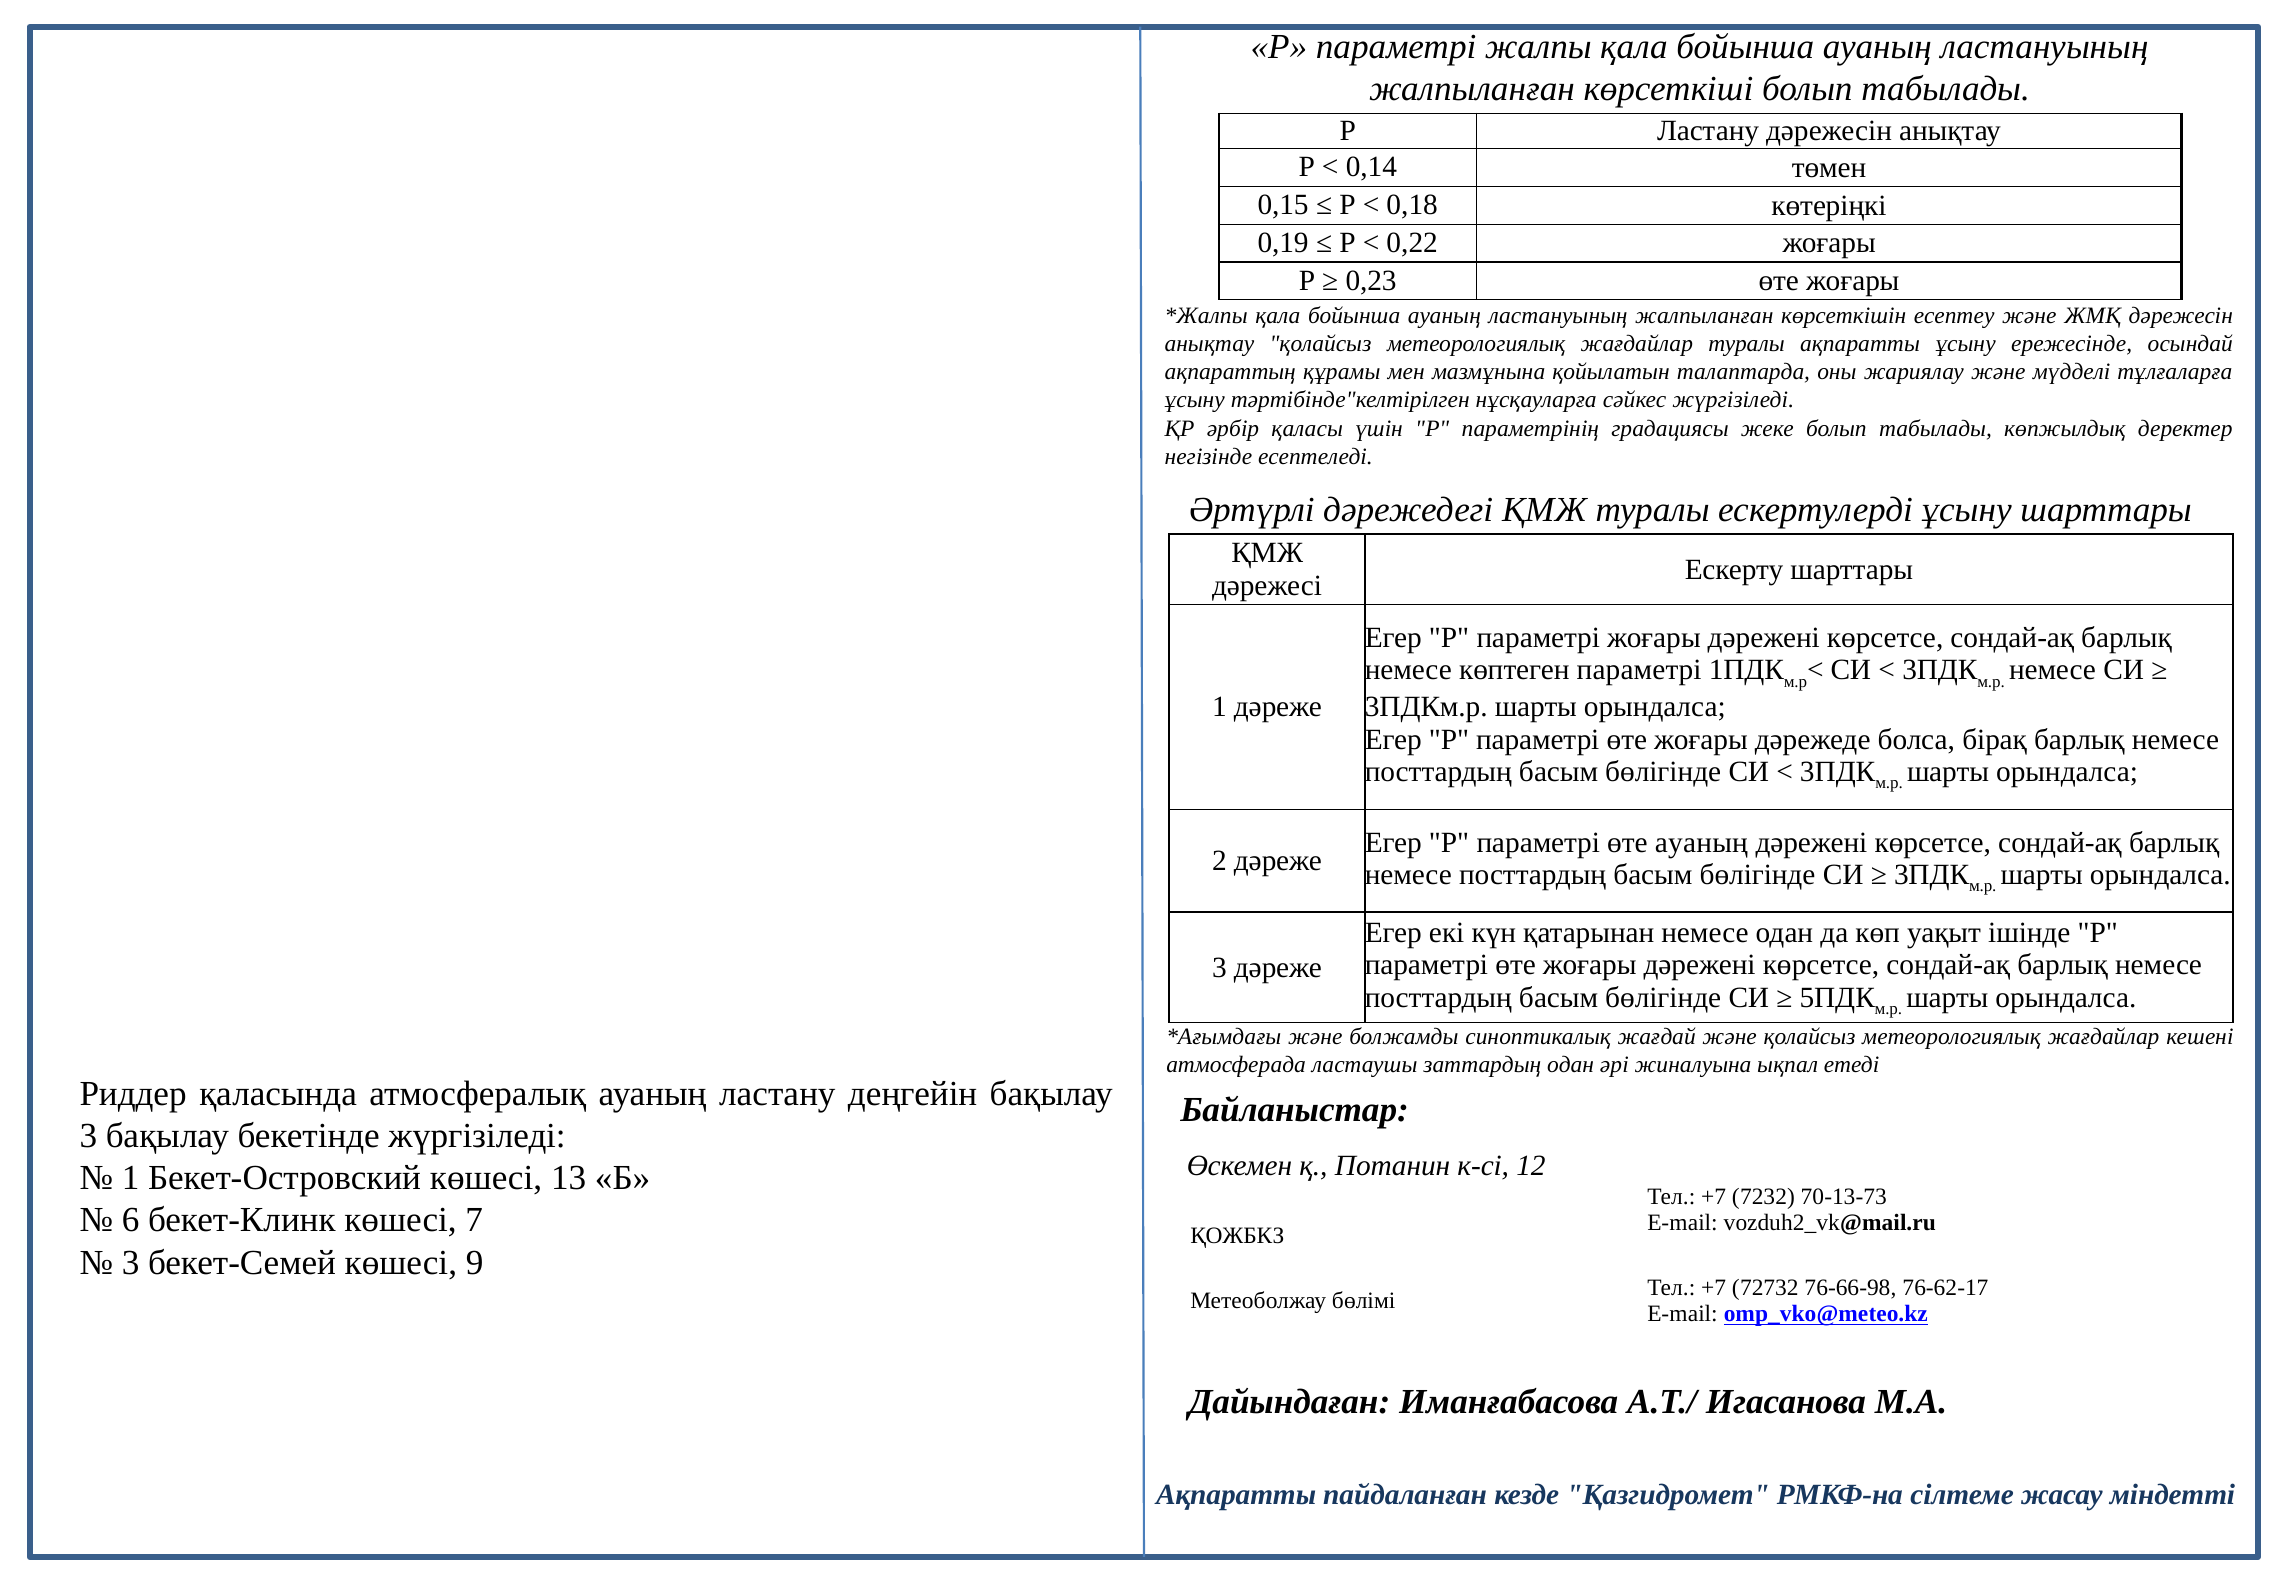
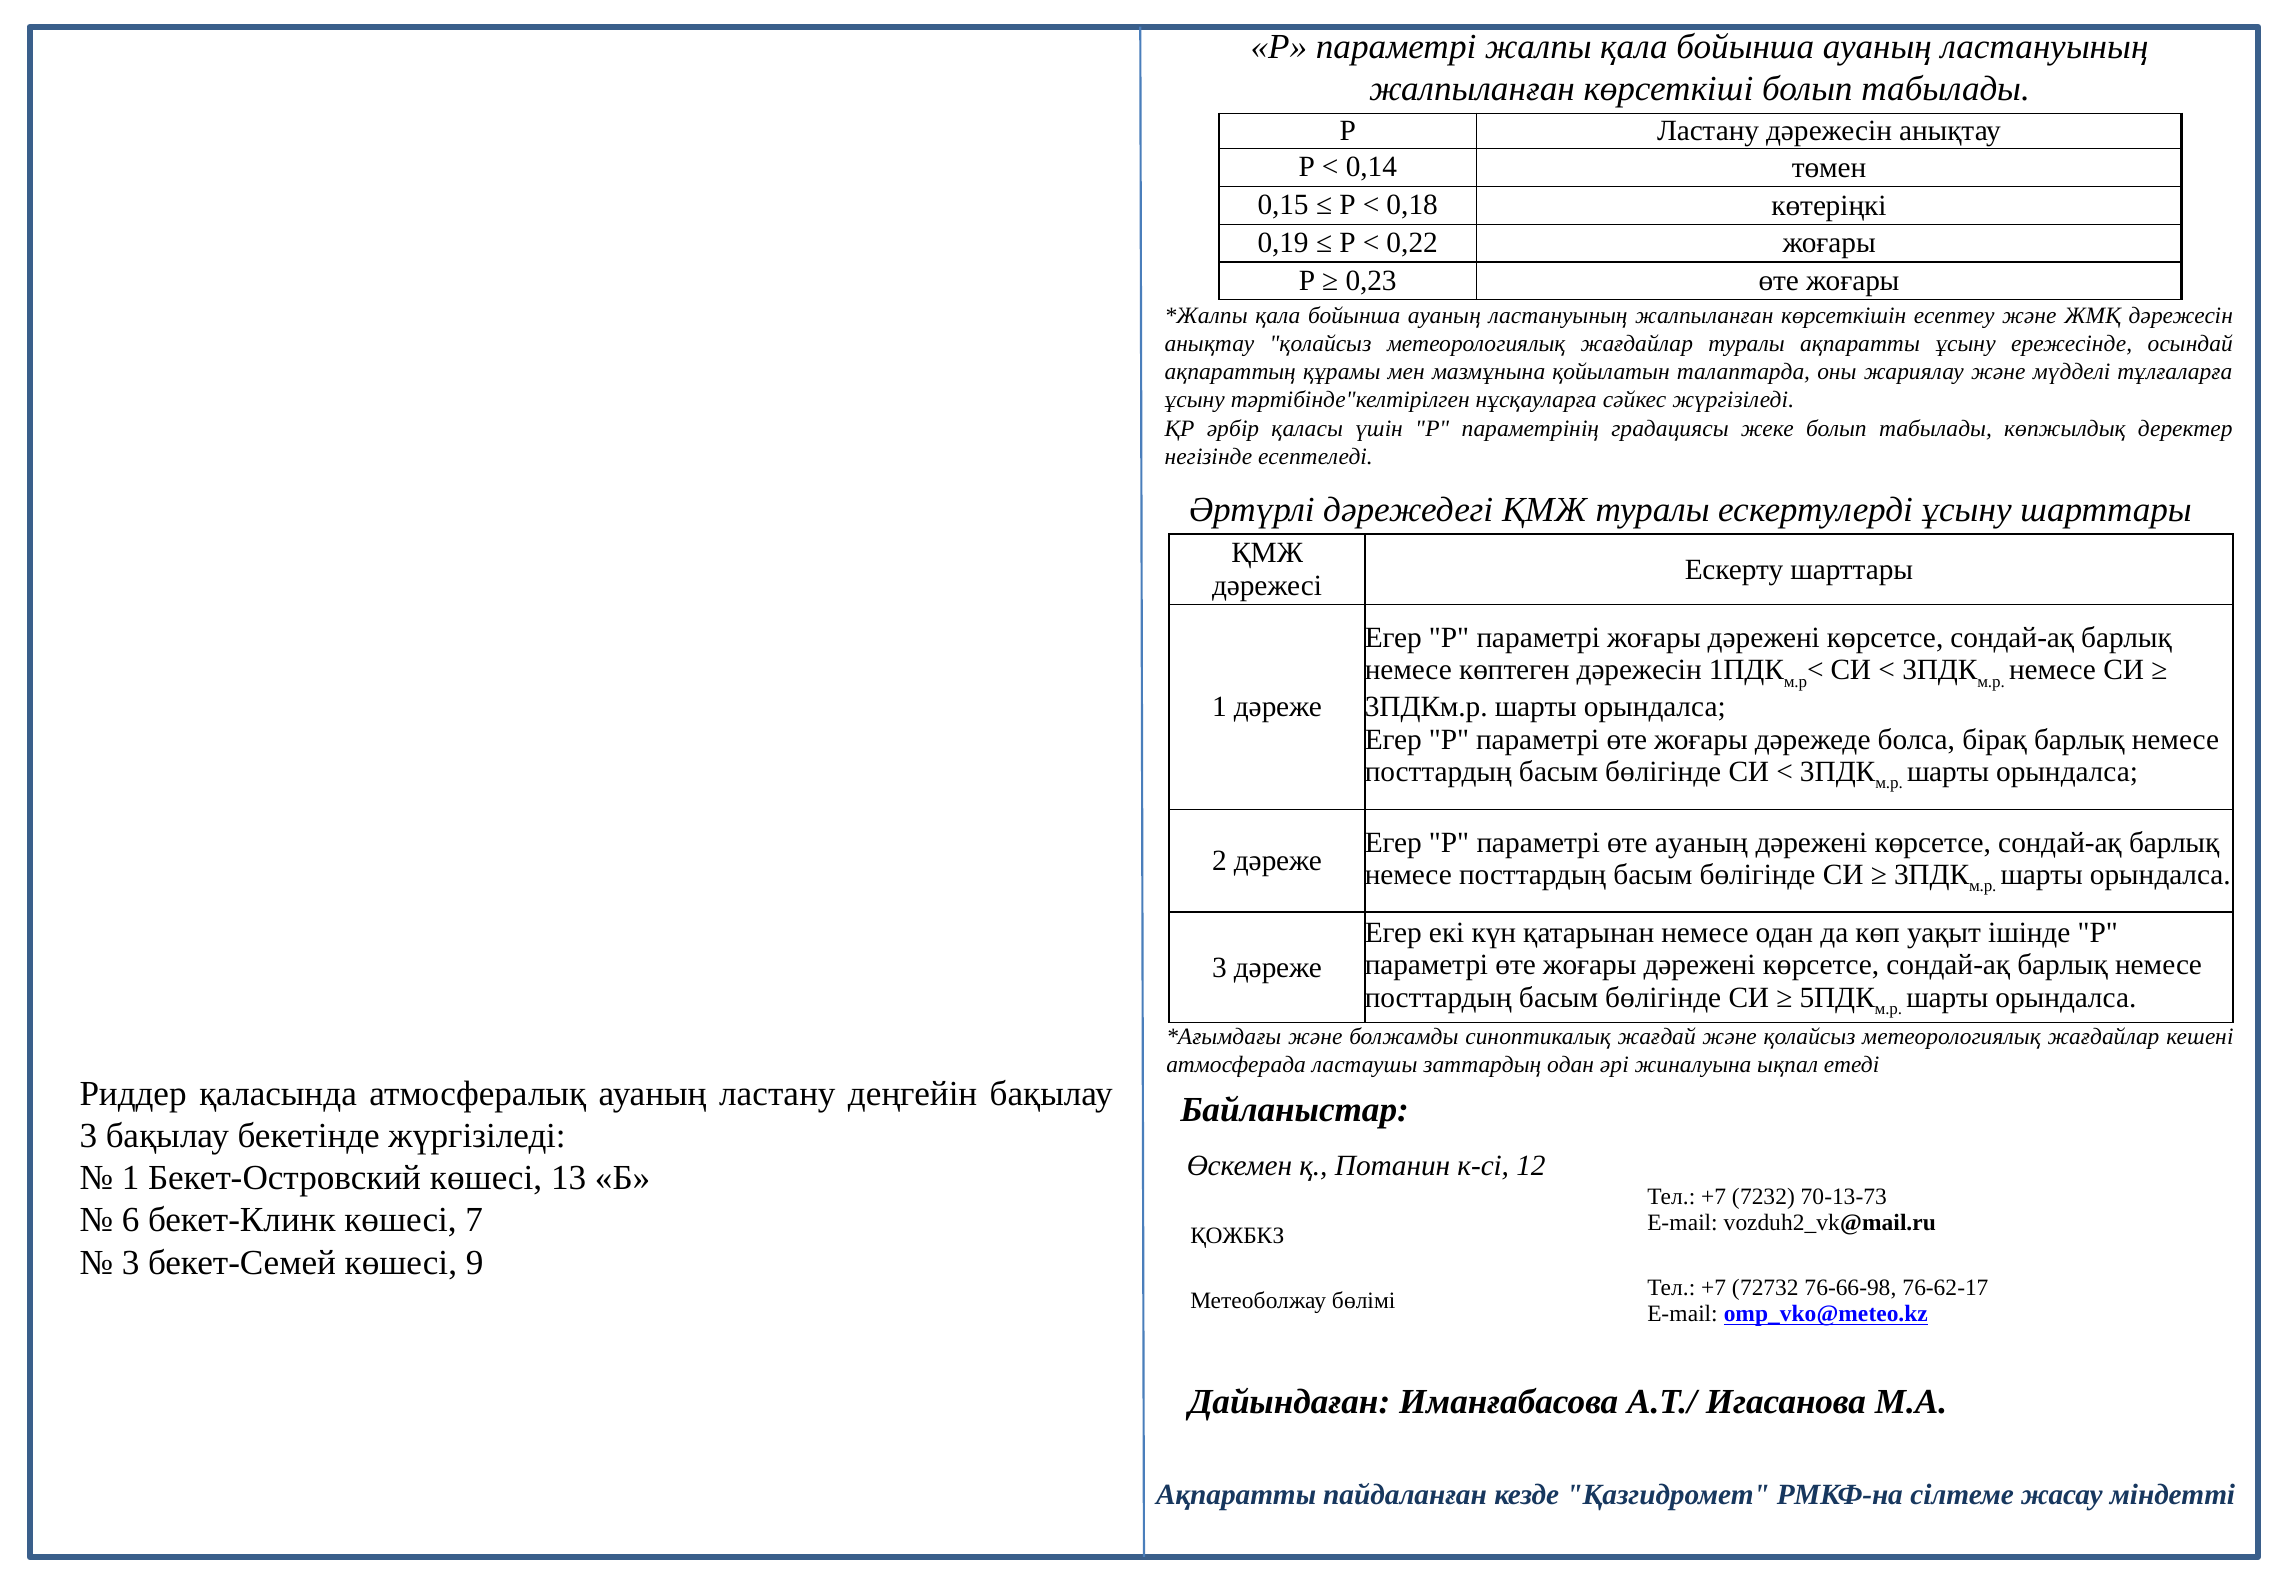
көптеген параметрі: параметрі -> дәрежесін
